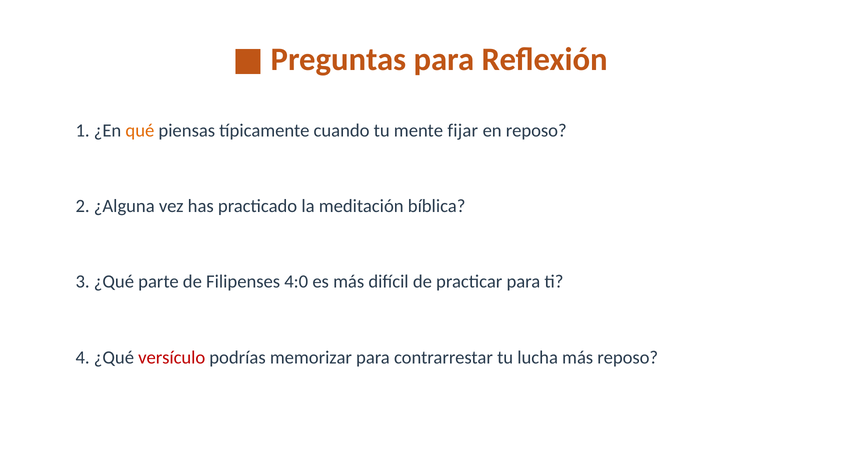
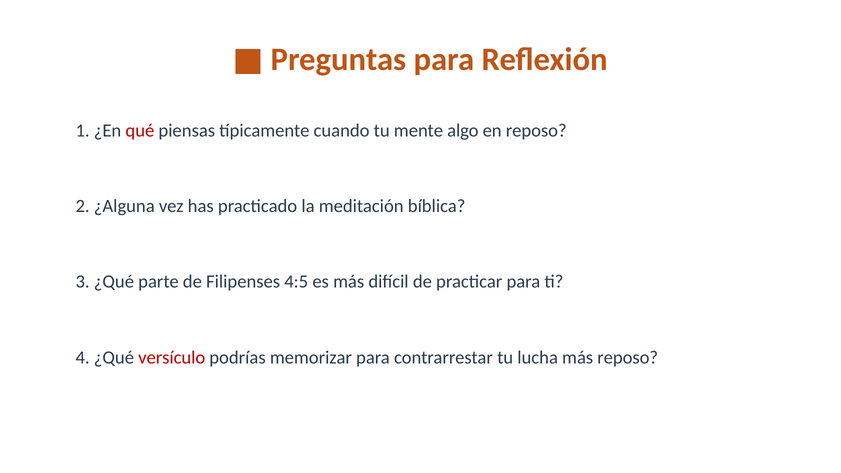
qué colour: orange -> red
fijar: fijar -> algo
4:0: 4:0 -> 4:5
